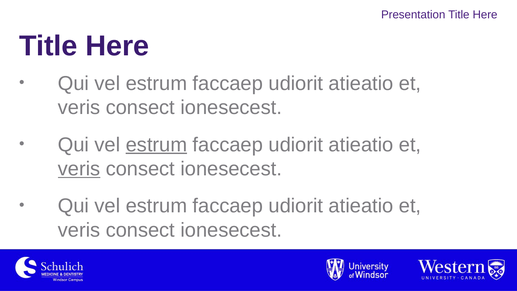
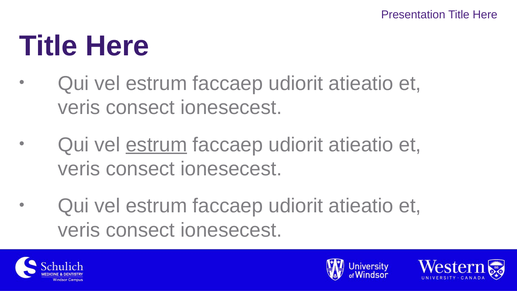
veris at (79, 169) underline: present -> none
